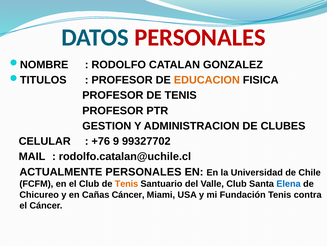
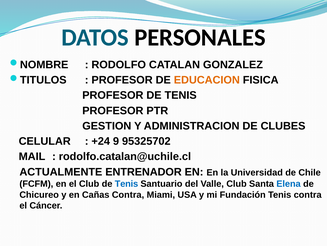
PERSONALES at (200, 38) colour: red -> black
+76: +76 -> +24
99327702: 99327702 -> 95325702
ACTUALMENTE PERSONALES: PERSONALES -> ENTRENADOR
Tenis at (126, 183) colour: orange -> blue
Cañas Cáncer: Cáncer -> Contra
